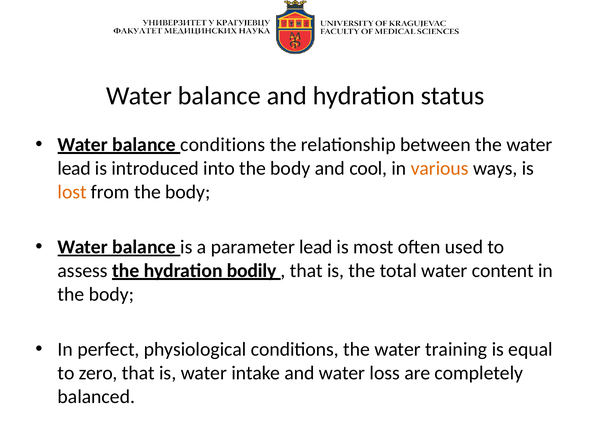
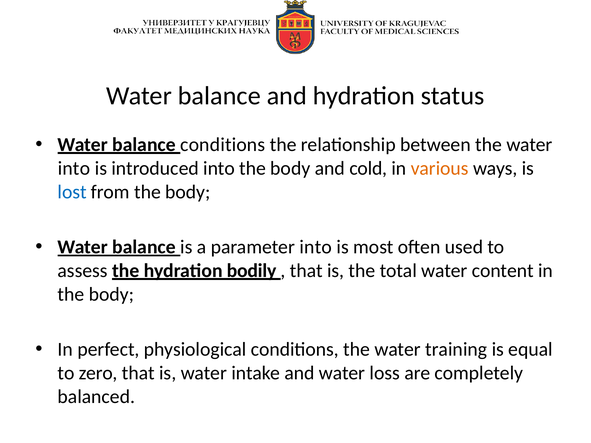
lead at (74, 168): lead -> into
cool: cool -> cold
lost colour: orange -> blue
parameter lead: lead -> into
